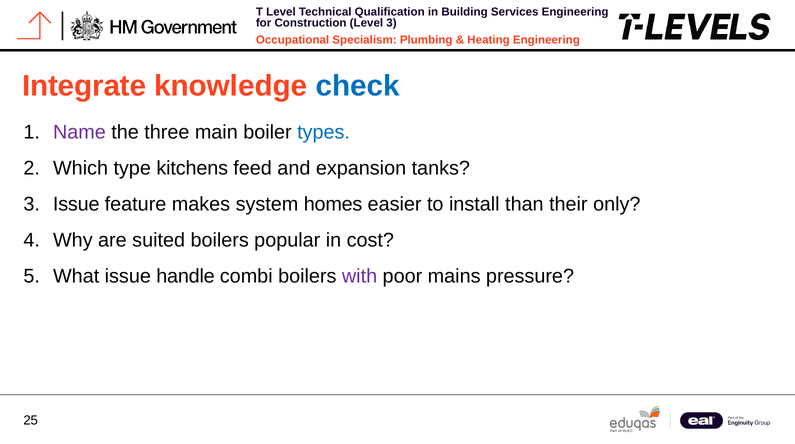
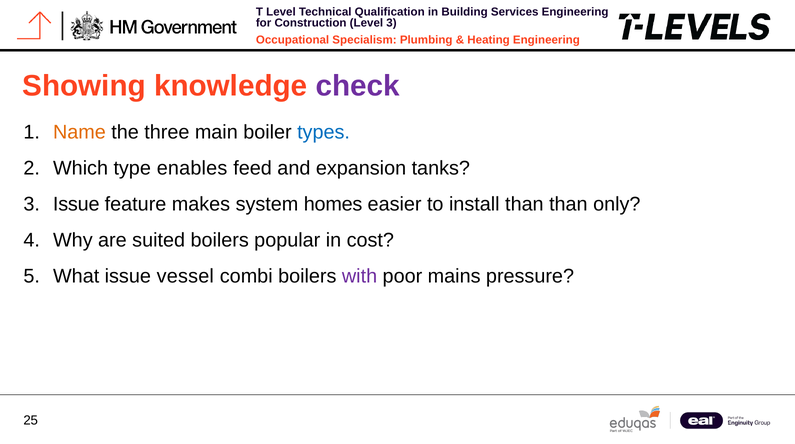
Integrate: Integrate -> Showing
check colour: blue -> purple
Name colour: purple -> orange
kitchens: kitchens -> enables
than their: their -> than
handle: handle -> vessel
